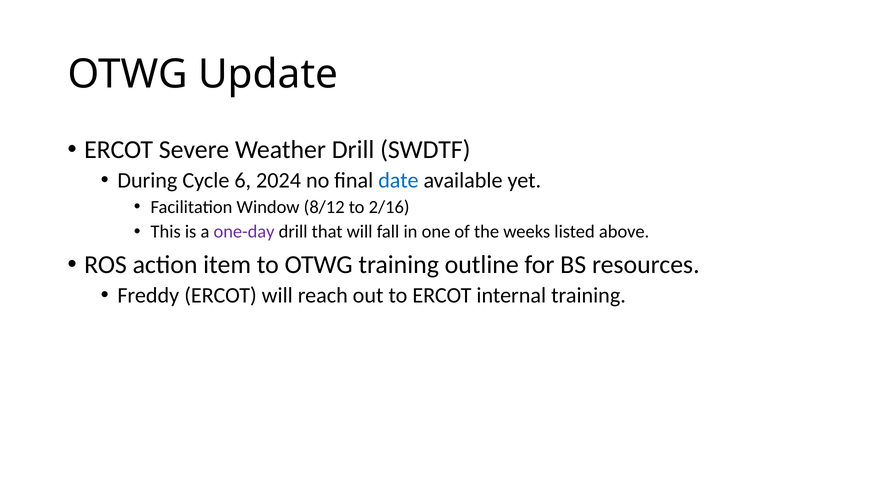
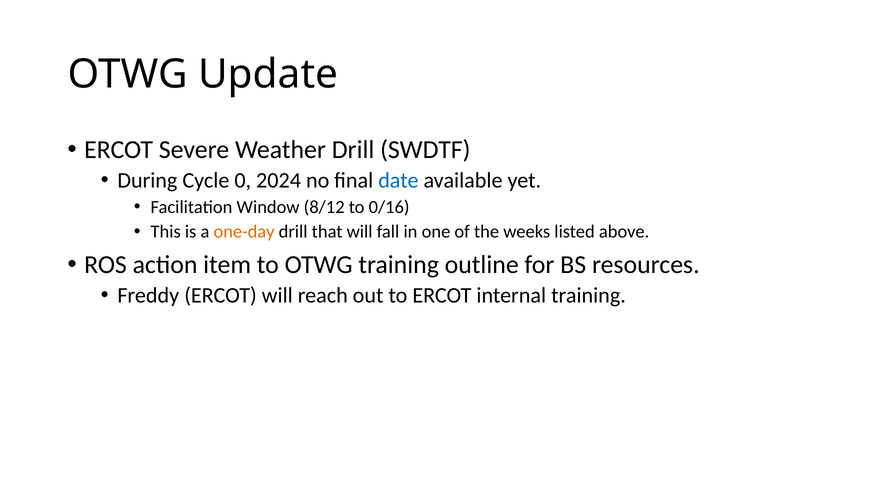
6: 6 -> 0
2/16: 2/16 -> 0/16
one-day colour: purple -> orange
